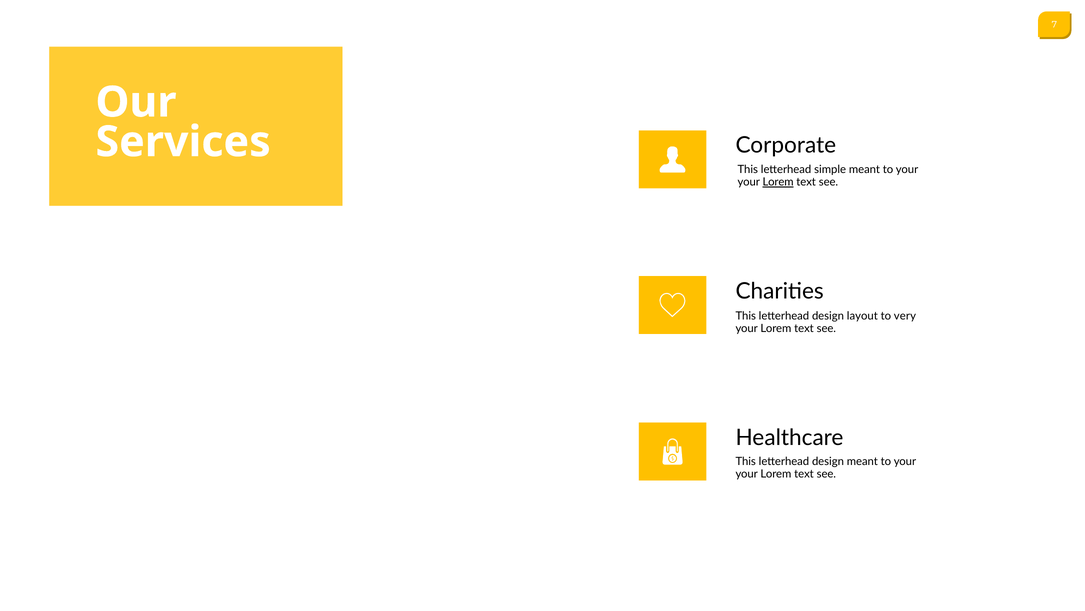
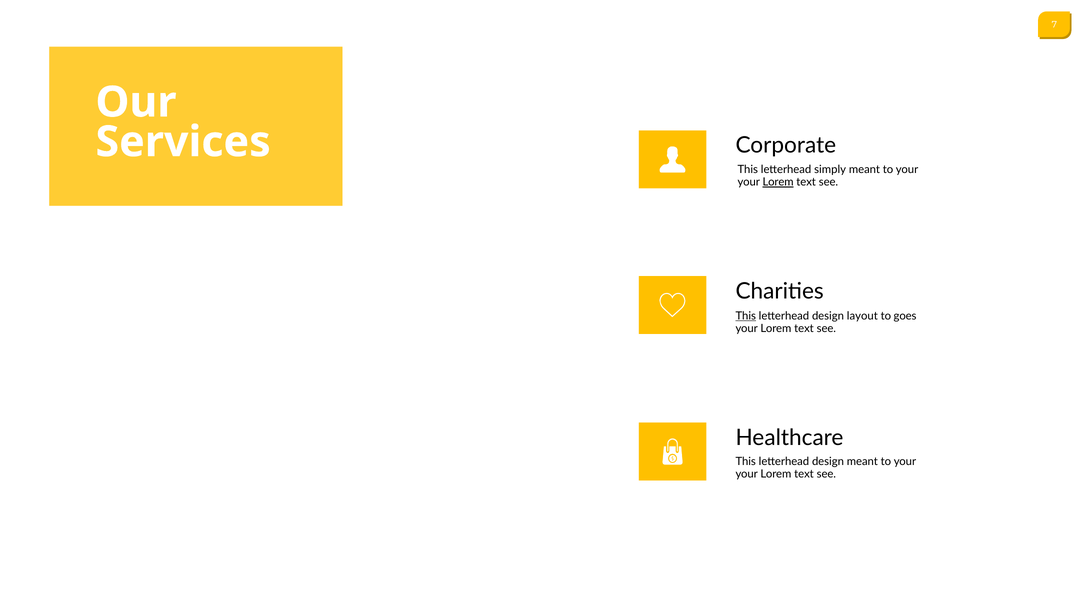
simple: simple -> simply
This at (746, 316) underline: none -> present
very: very -> goes
